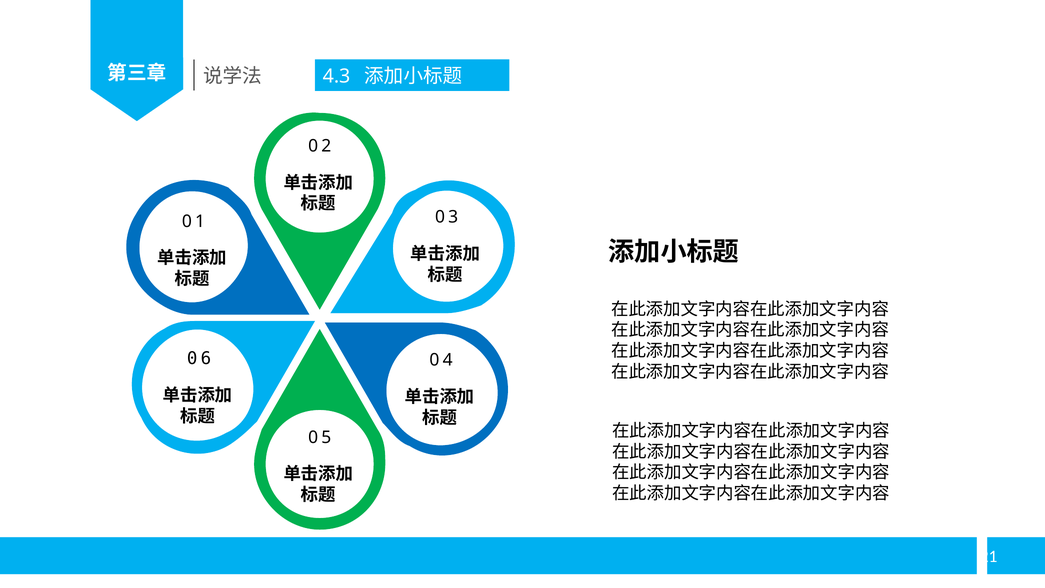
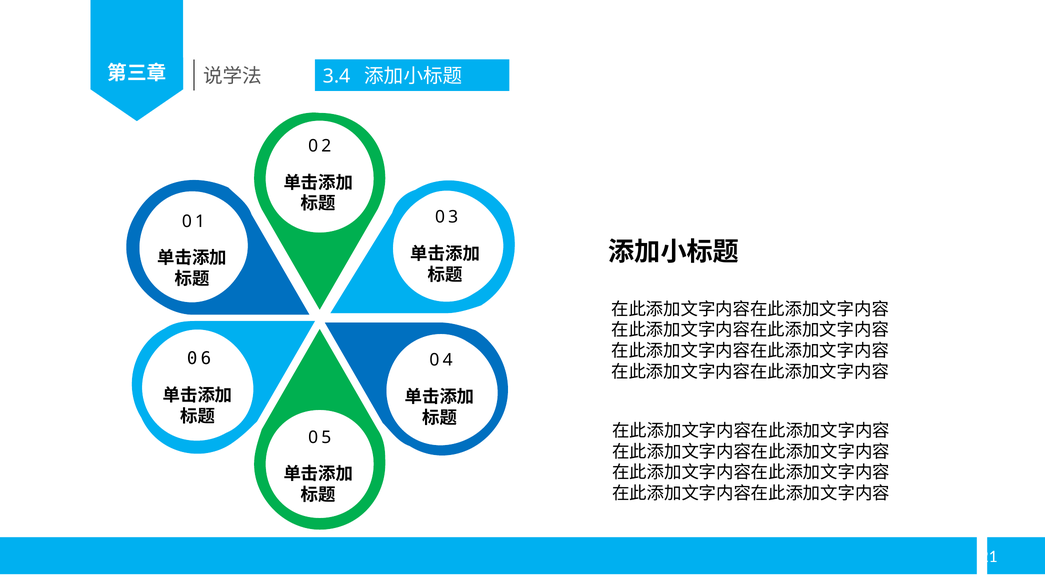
4.3: 4.3 -> 3.4
